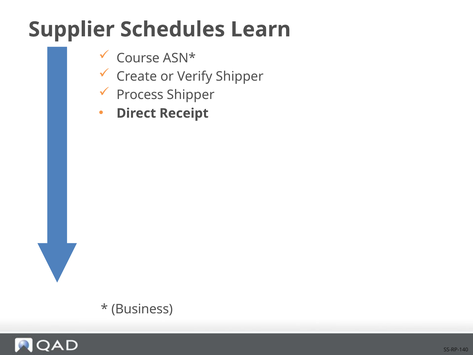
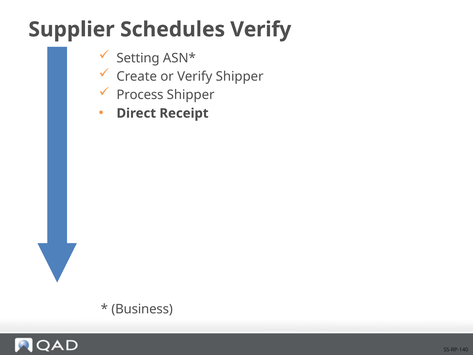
Schedules Learn: Learn -> Verify
Course: Course -> Setting
